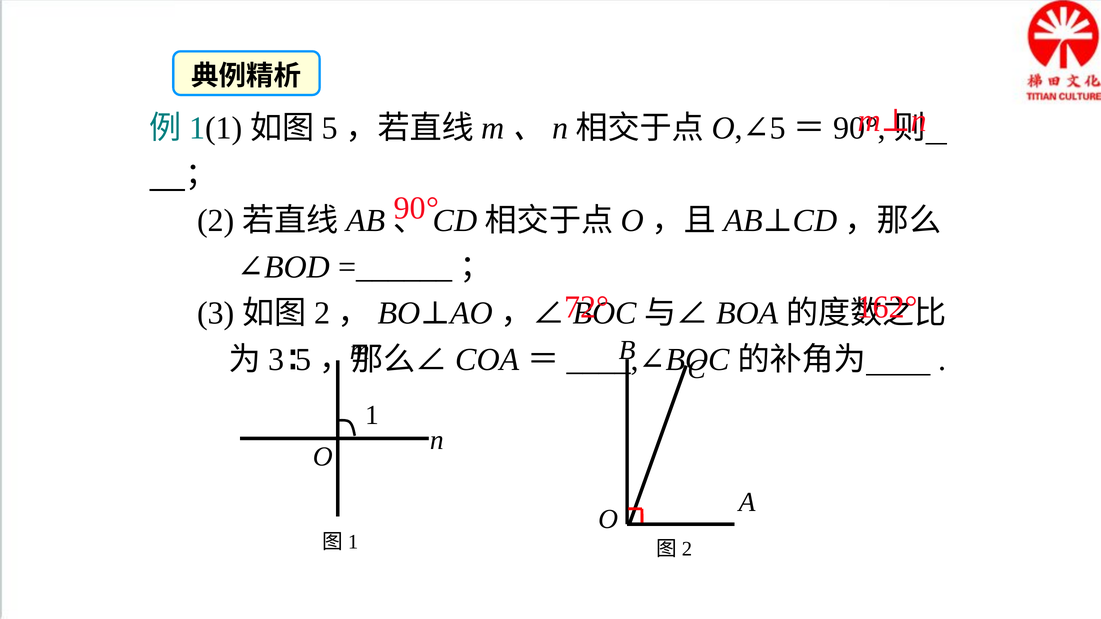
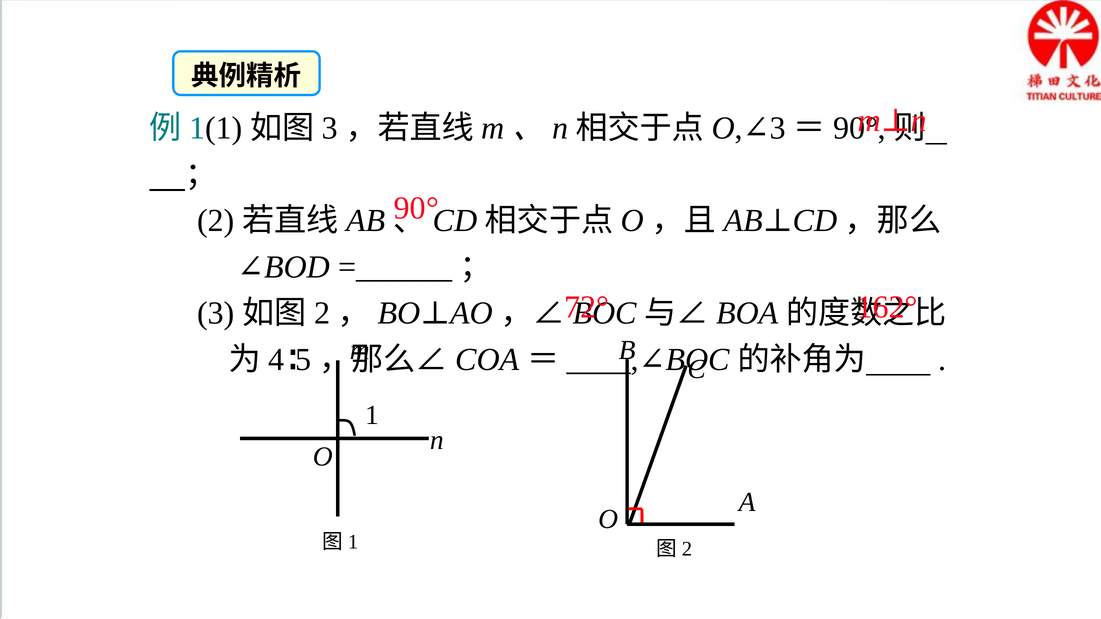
5 at (330, 128): 5 -> 3
O 5: 5 -> 3
3 at (277, 360): 3 -> 4
